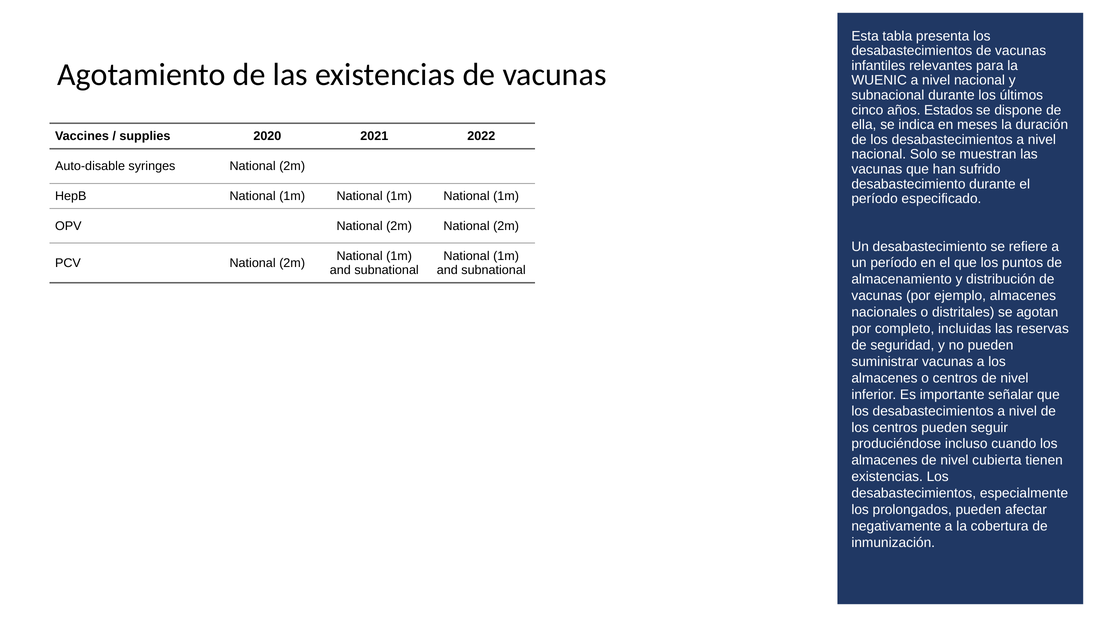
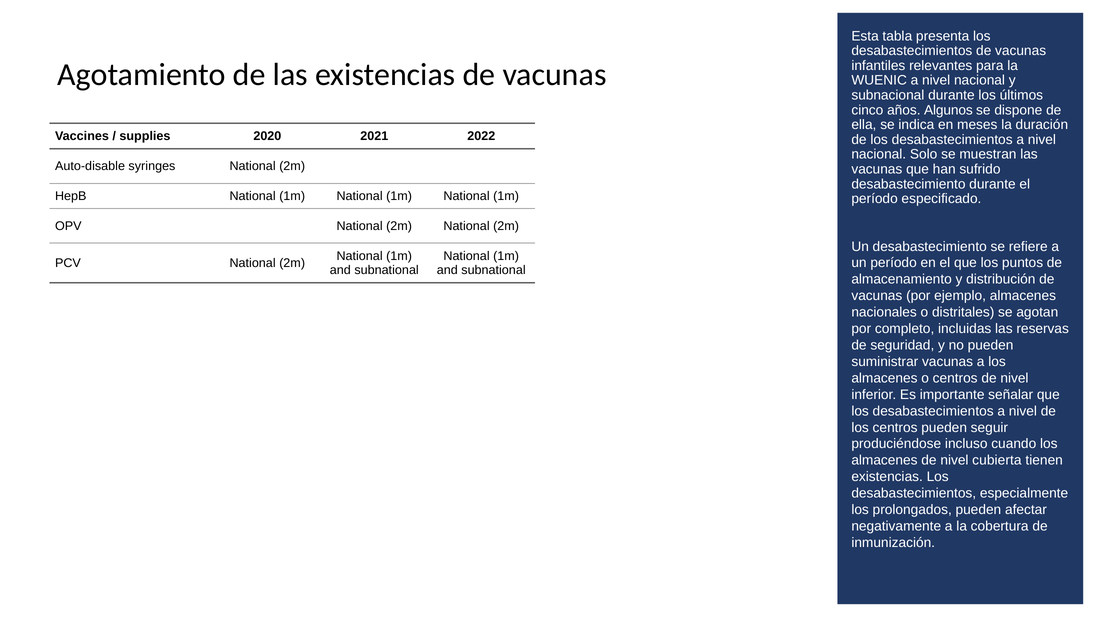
Estados: Estados -> Algunos
